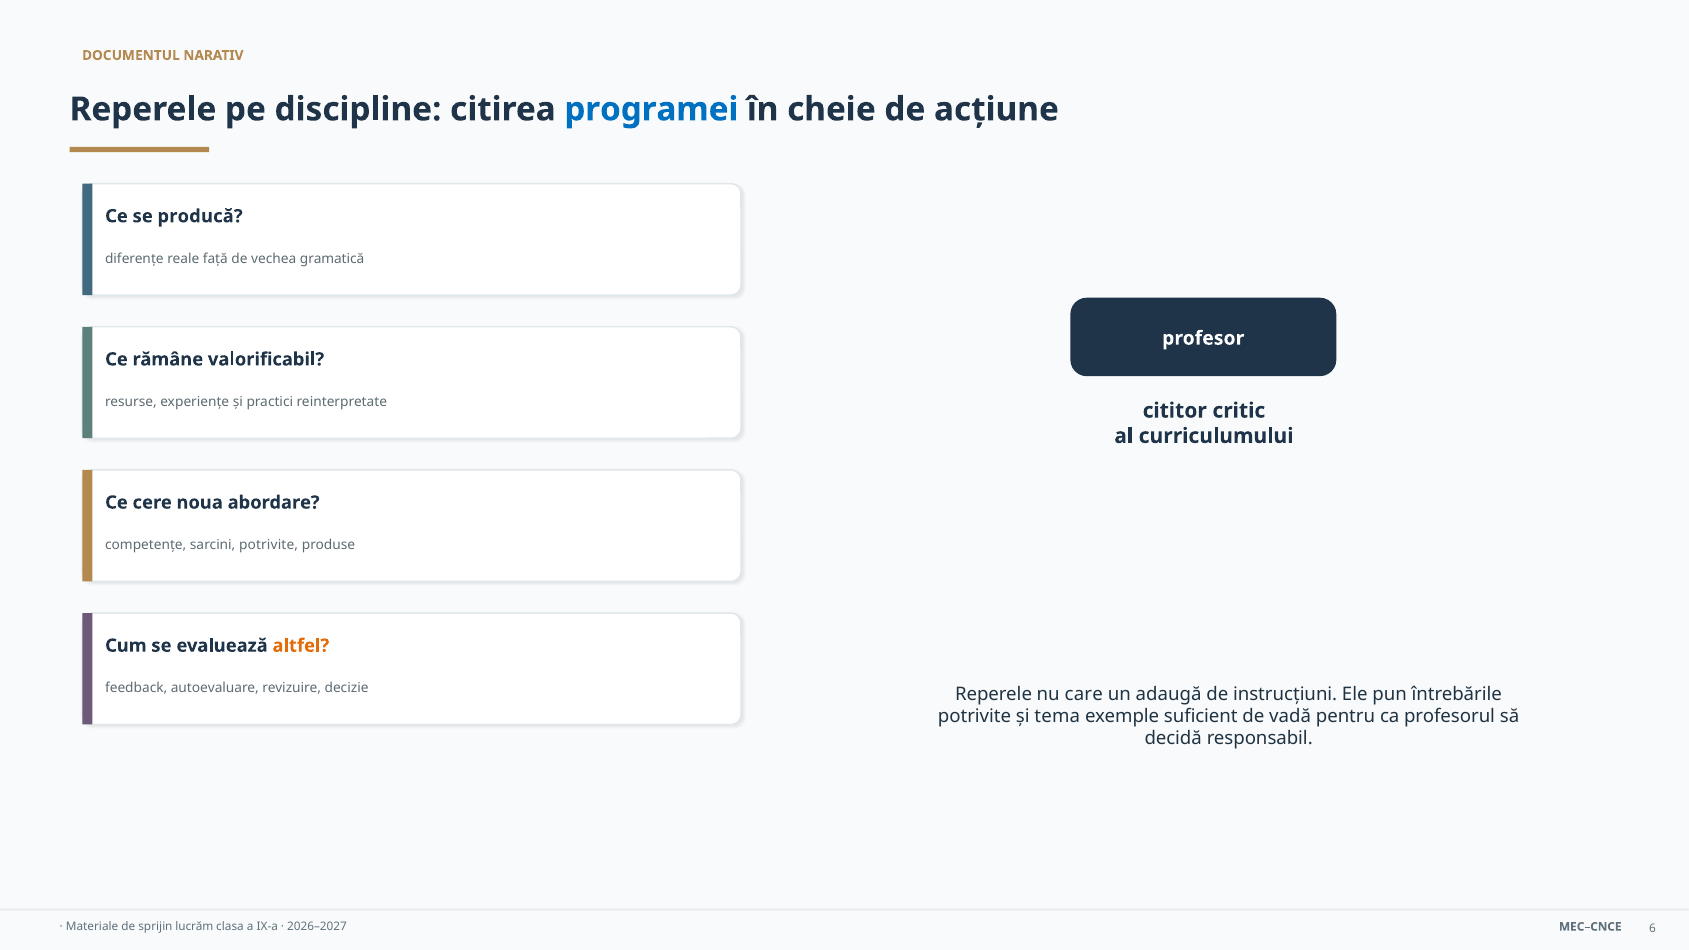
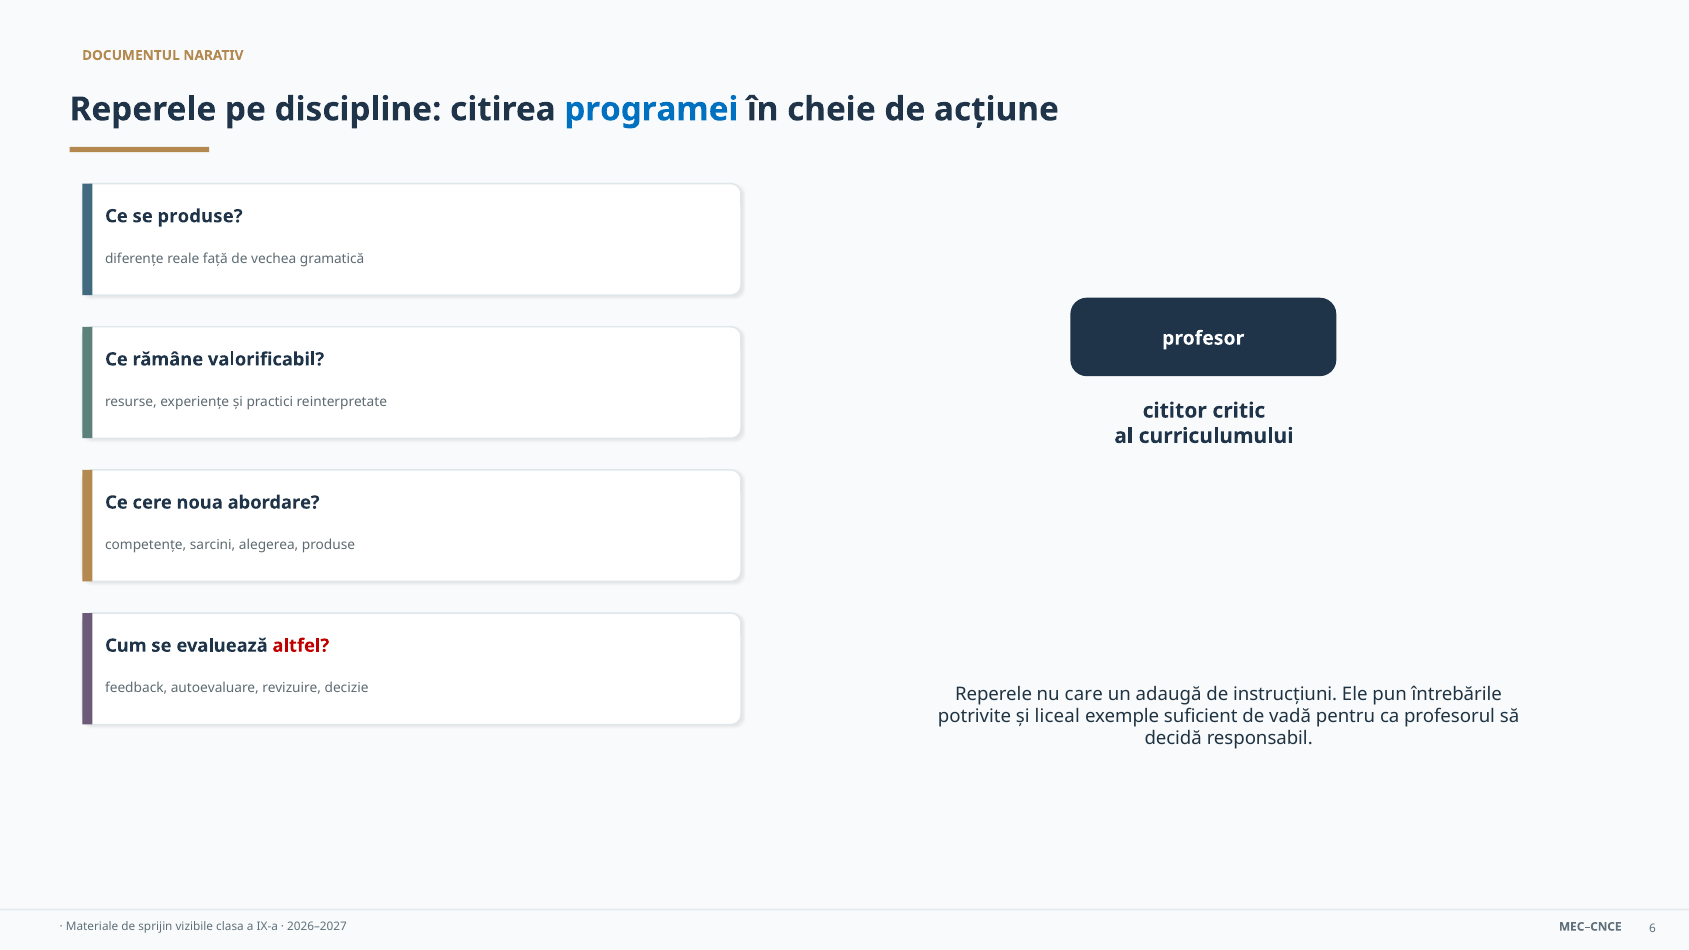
se producă: producă -> produse
sarcini potrivite: potrivite -> alegerea
altfel colour: orange -> red
tema: tema -> liceal
lucrăm: lucrăm -> vizibile
